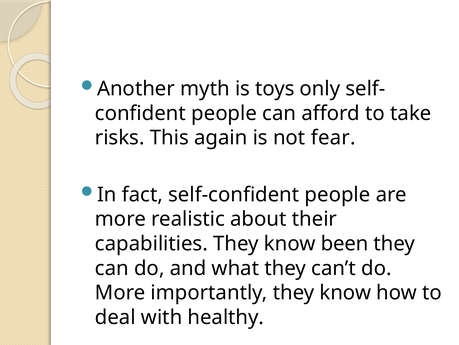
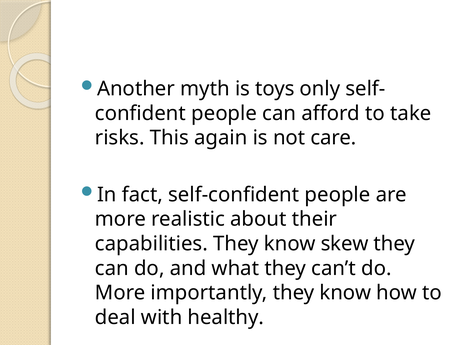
fear: fear -> care
been: been -> skew
